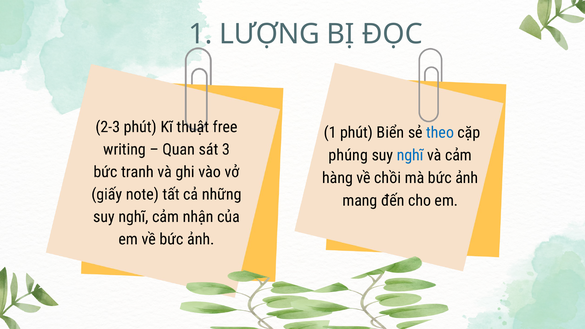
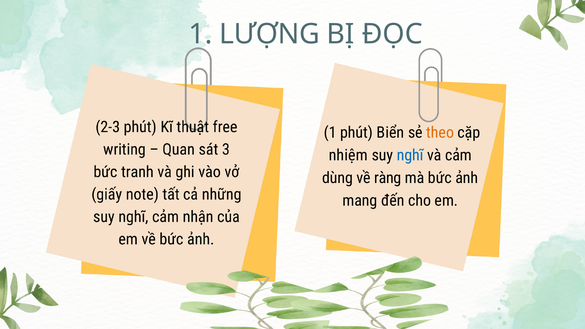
theo colour: blue -> orange
phúng: phúng -> nhiệm
hàng: hàng -> dùng
chồi: chồi -> ràng
